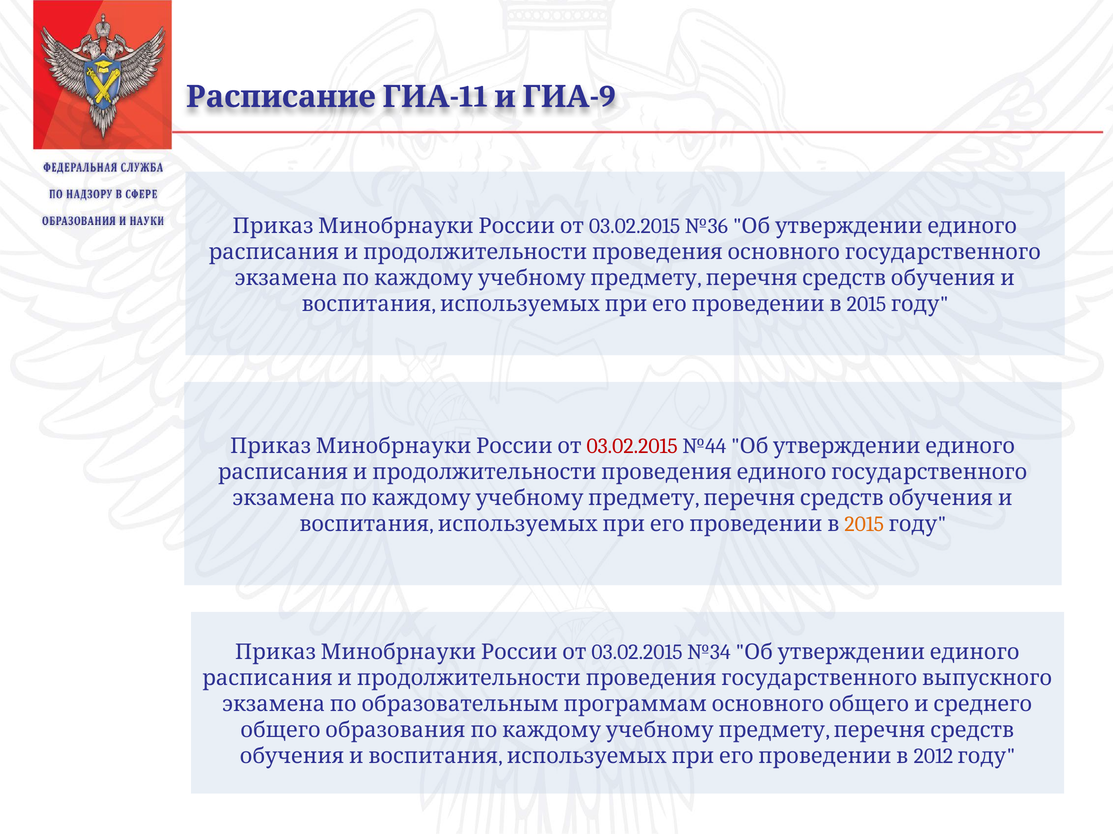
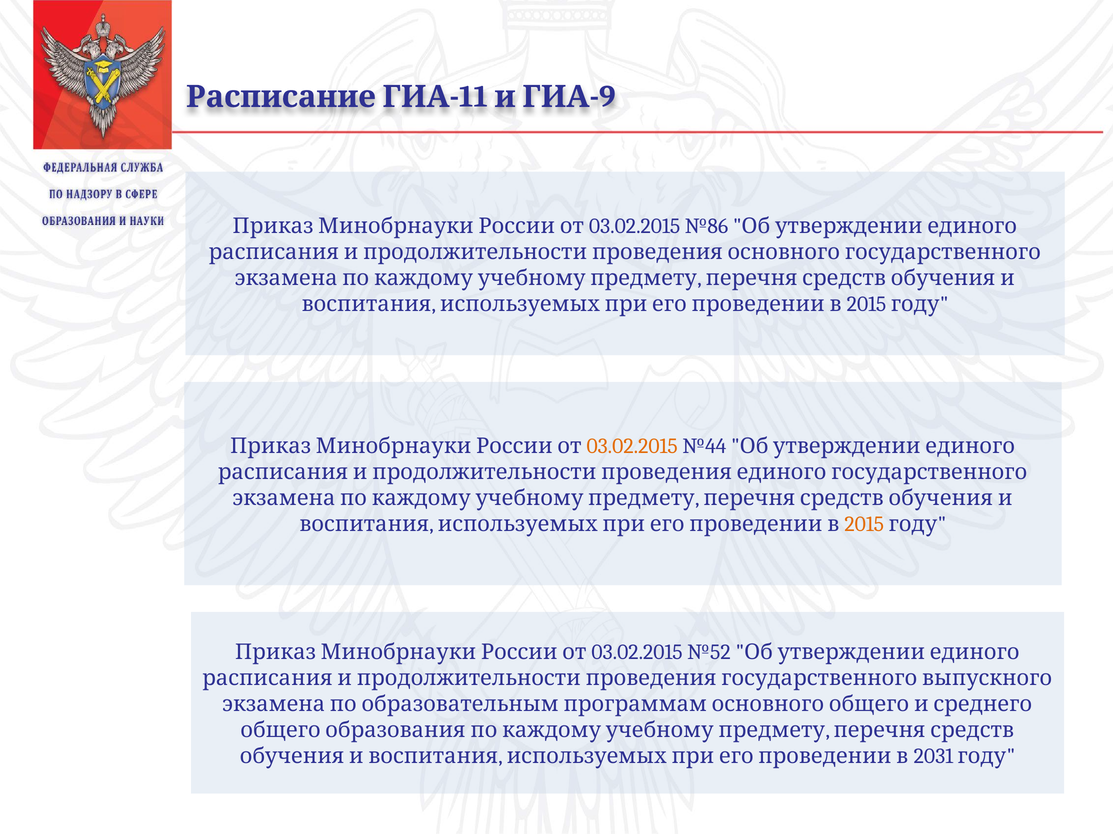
№36: №36 -> №86
03.02.2015 at (632, 447) colour: red -> orange
№34: №34 -> №52
2012: 2012 -> 2031
